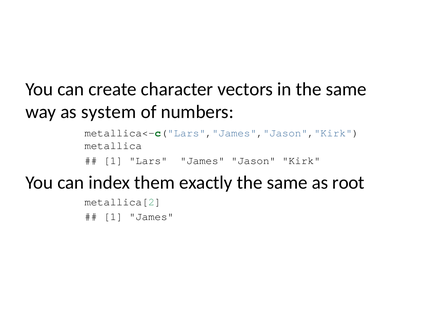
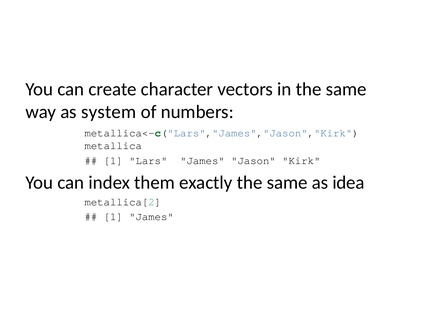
root: root -> idea
